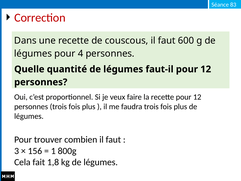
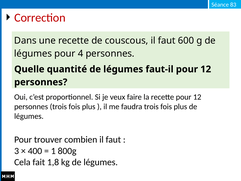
156: 156 -> 400
